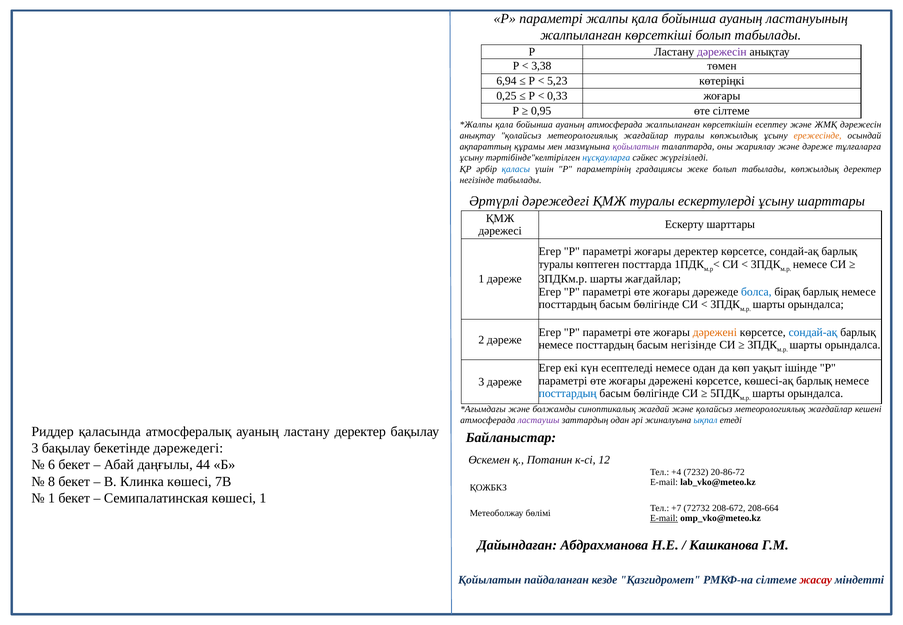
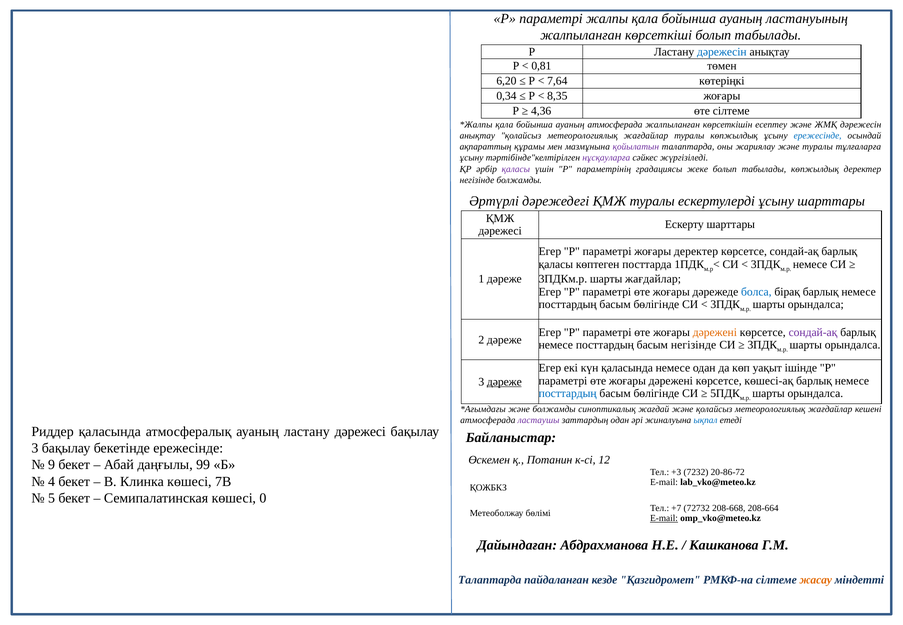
дәрежесін at (722, 52) colour: purple -> blue
3,38: 3,38 -> 0,81
6,94: 6,94 -> 6,20
5,23: 5,23 -> 7,64
0,25: 0,25 -> 0,34
0,33: 0,33 -> 8,35
0,95: 0,95 -> 4,36
ережесінде at (818, 136) colour: orange -> blue
және дәреже: дәреже -> туралы
нұсқауларға colour: blue -> purple
қаласы at (516, 169) colour: blue -> purple
негізінде табылады: табылады -> болжамды
туралы at (556, 264): туралы -> қаласы
сондай-ақ at (813, 332) colour: blue -> purple
күн есептеледі: есептеледі -> қаласында
дәреже at (504, 382) underline: none -> present
ластану деректер: деректер -> дәрежесі
бекетінде дәрежедегі: дәрежедегі -> ережесінде
6: 6 -> 9
44: 44 -> 99
+4: +4 -> +3
8: 8 -> 4
1 at (52, 498): 1 -> 5
көшесі 1: 1 -> 0
208-672: 208-672 -> 208-668
Қойылатын at (490, 580): Қойылатын -> Талаптарда
жасау colour: red -> orange
